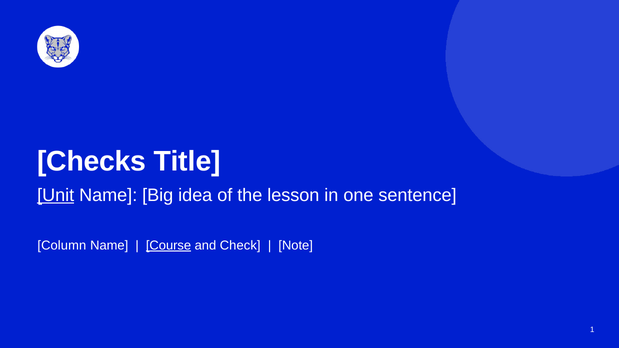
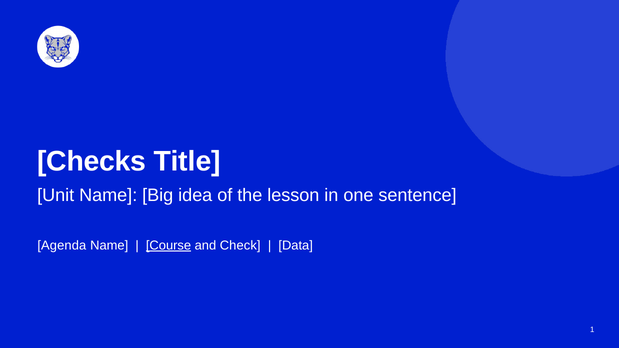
Unit underline: present -> none
Column: Column -> Agenda
Note: Note -> Data
